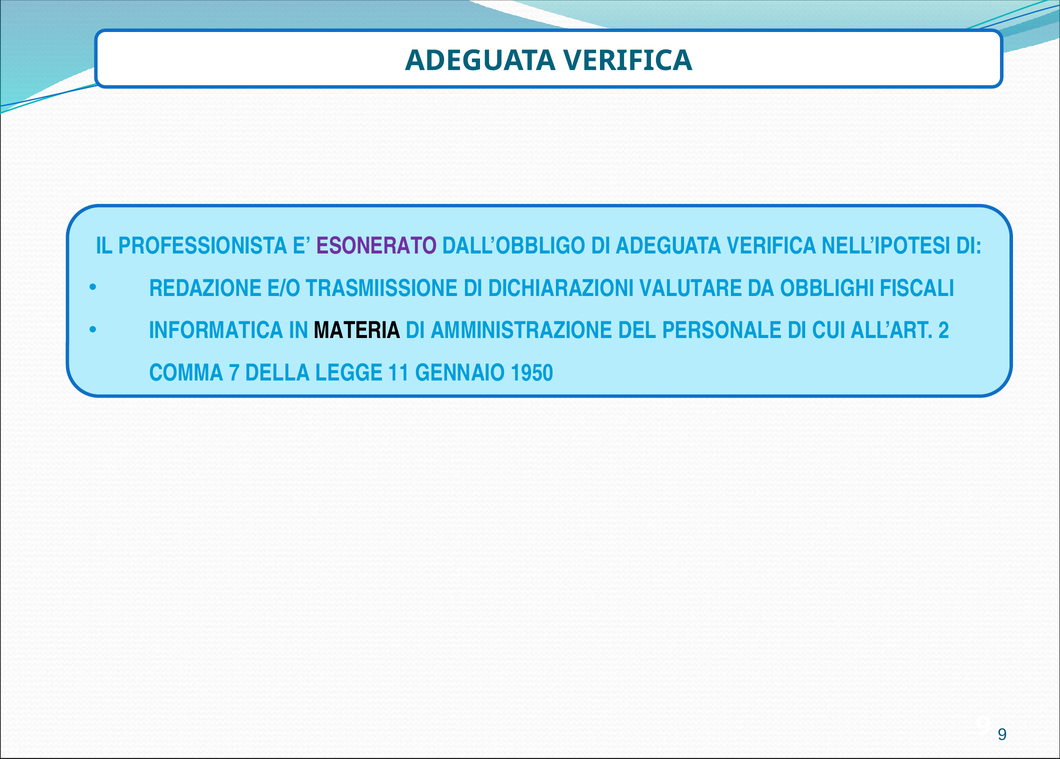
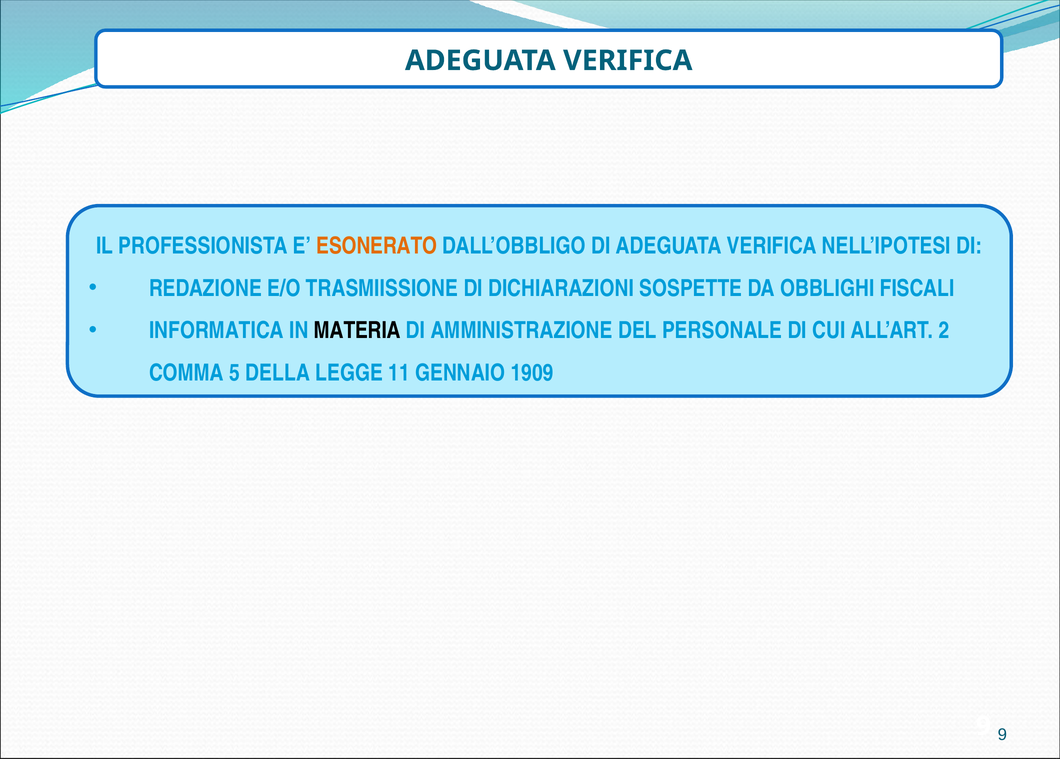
ESONERATO colour: purple -> orange
VALUTARE: VALUTARE -> SOSPETTE
7: 7 -> 5
1950: 1950 -> 1909
